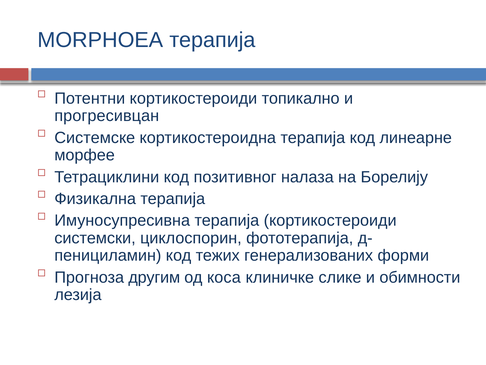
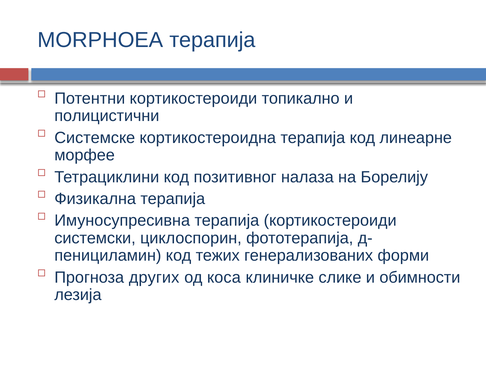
прогресивцан: прогресивцан -> полицистични
другим: другим -> других
